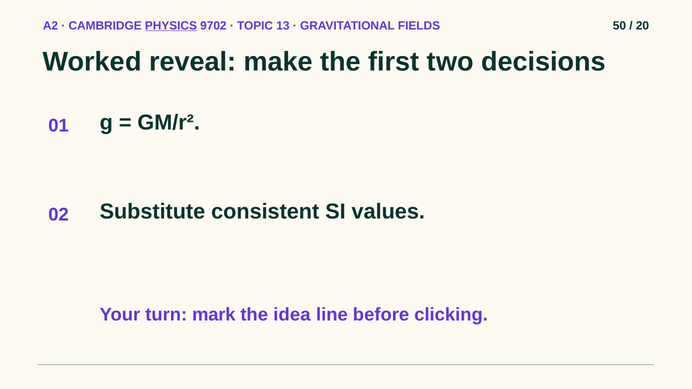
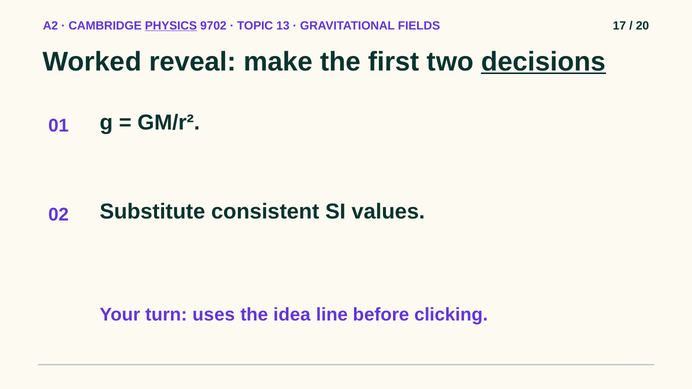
50: 50 -> 17
decisions underline: none -> present
mark: mark -> uses
